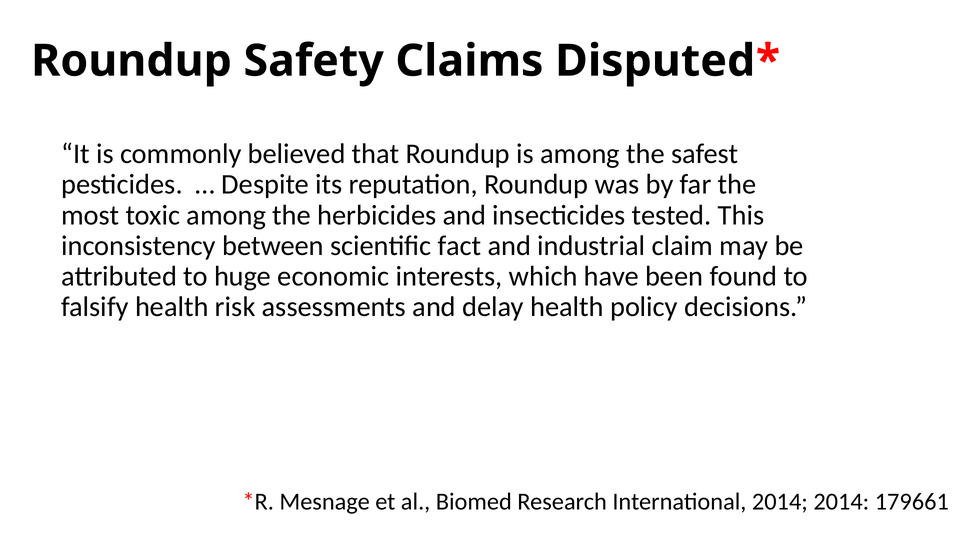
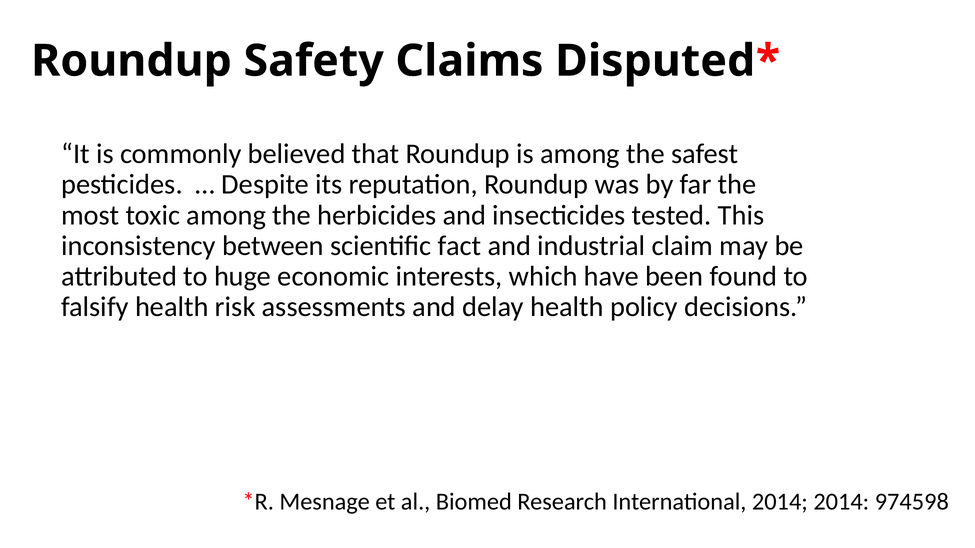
179661: 179661 -> 974598
